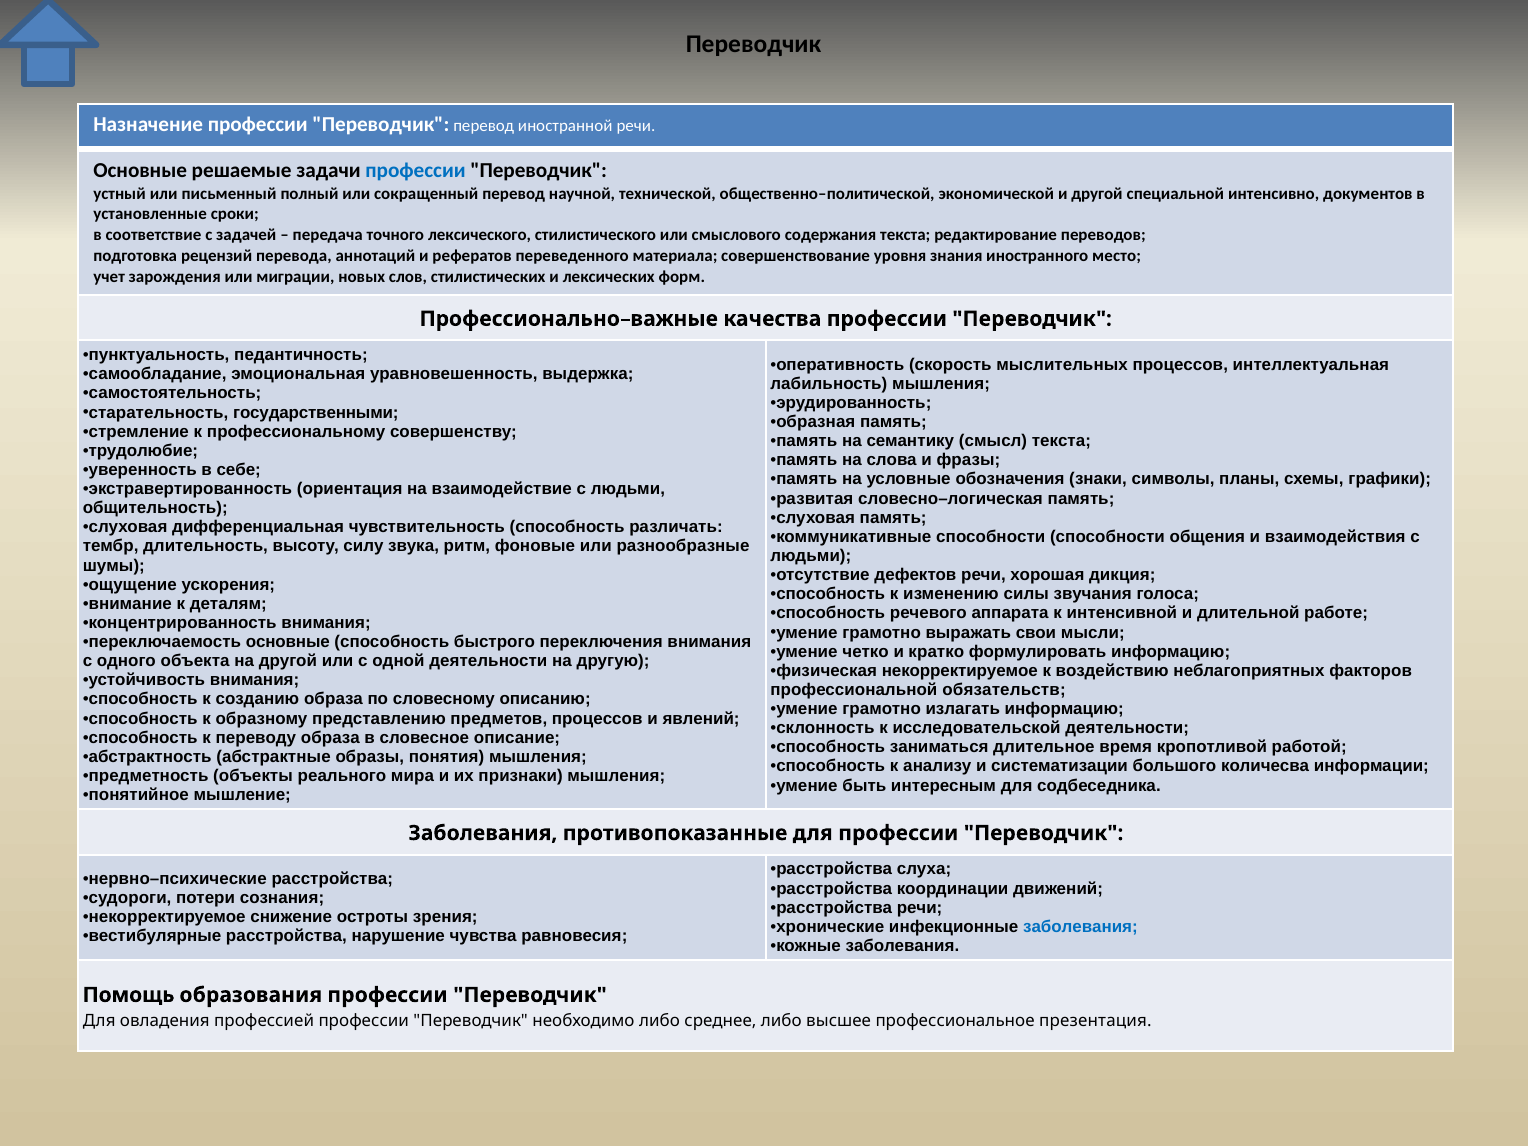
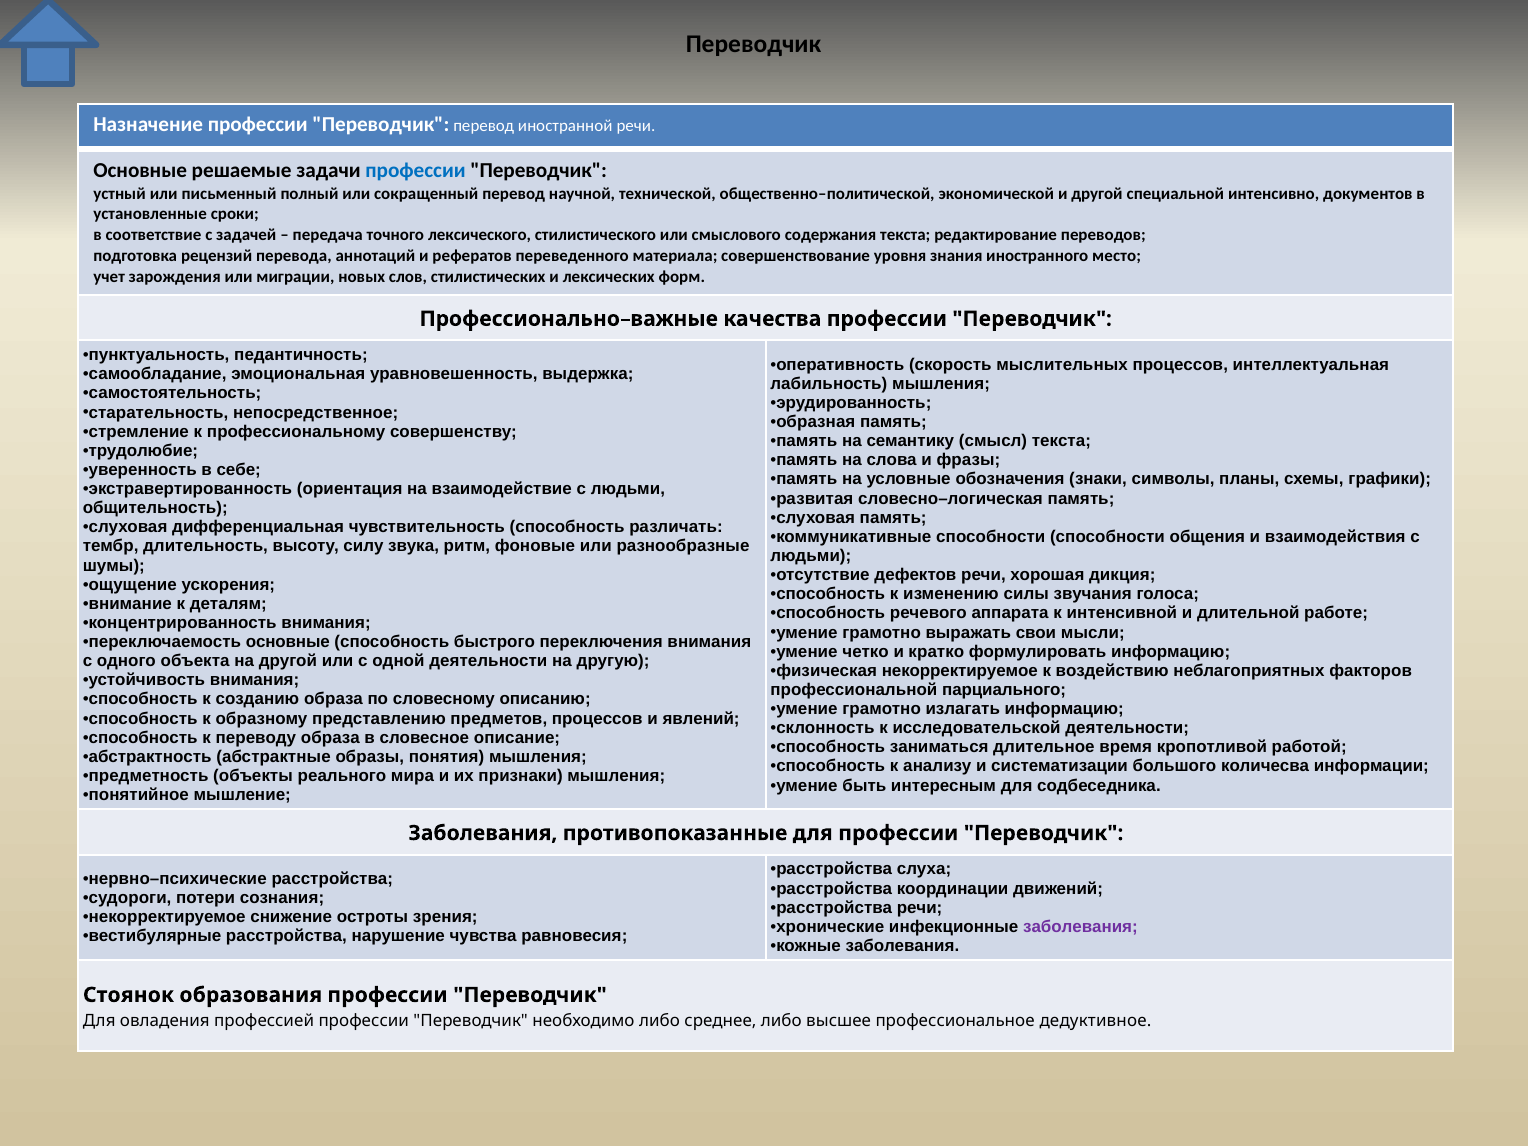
государственными: государственными -> непосредственное
обязательств: обязательств -> парциального
заболевания at (1080, 927) colour: blue -> purple
Помощь: Помощь -> Стоянок
презентация: презентация -> дедуктивное
